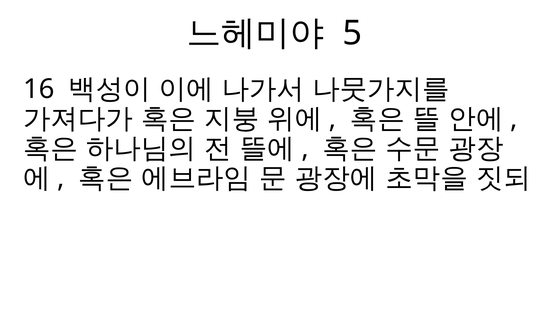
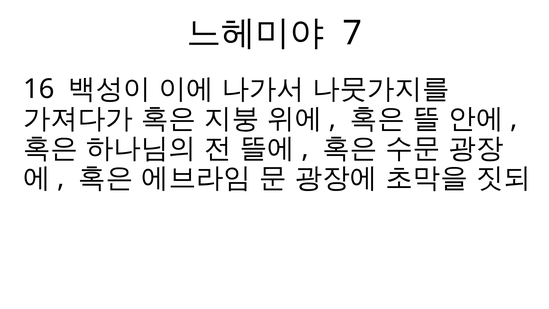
5: 5 -> 7
